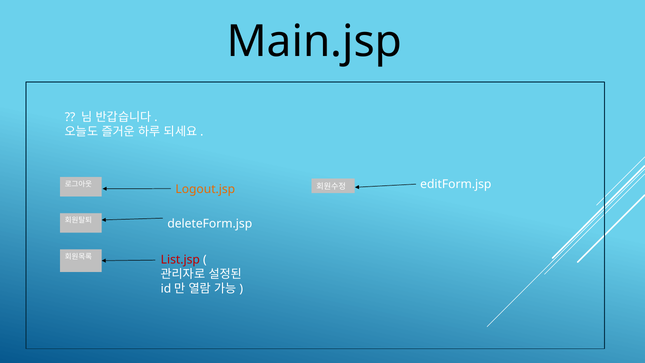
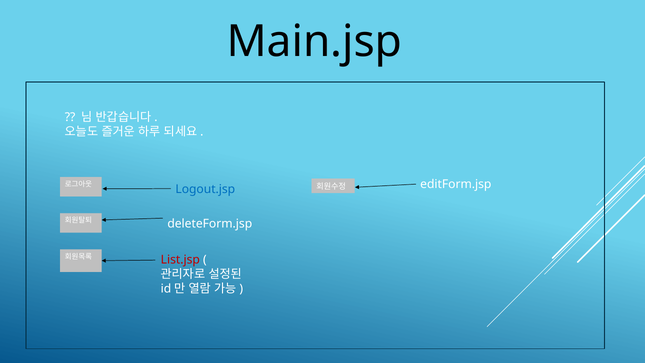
Logout.jsp colour: orange -> blue
